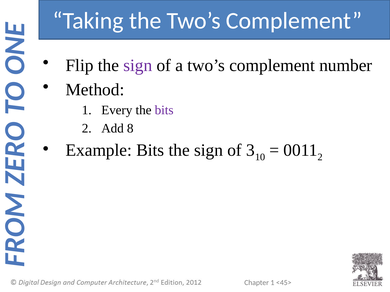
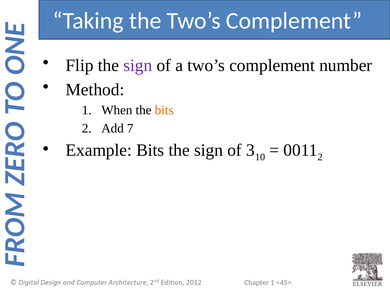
Every: Every -> When
bits at (164, 110) colour: purple -> orange
8: 8 -> 7
